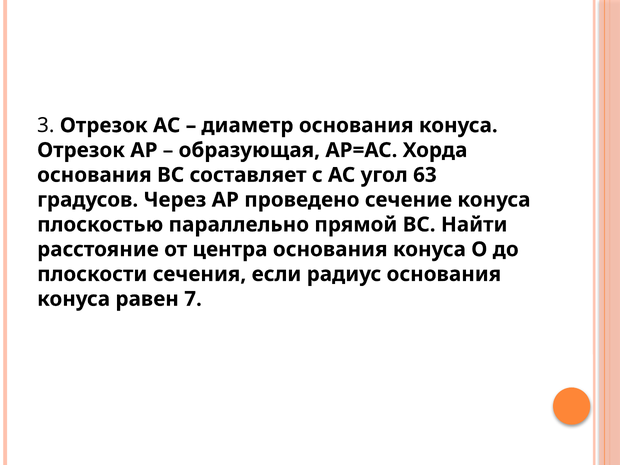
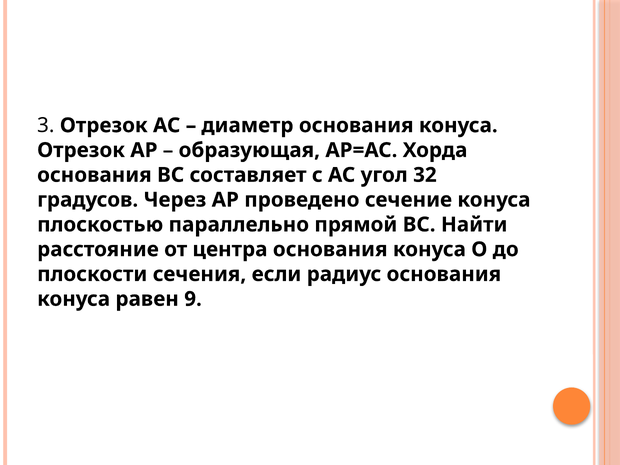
63: 63 -> 32
7: 7 -> 9
